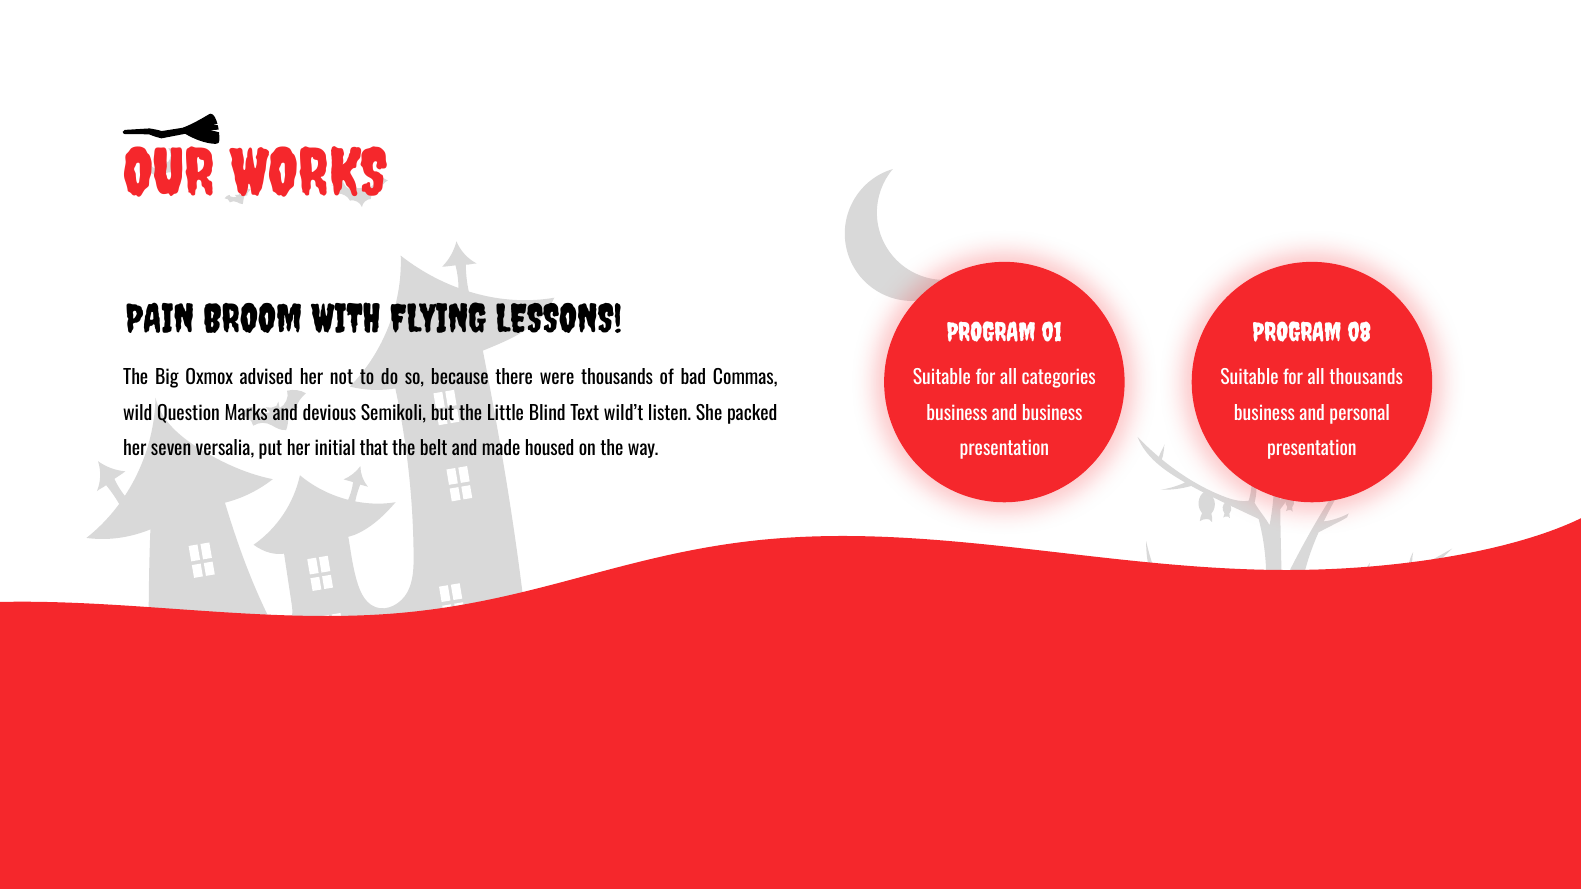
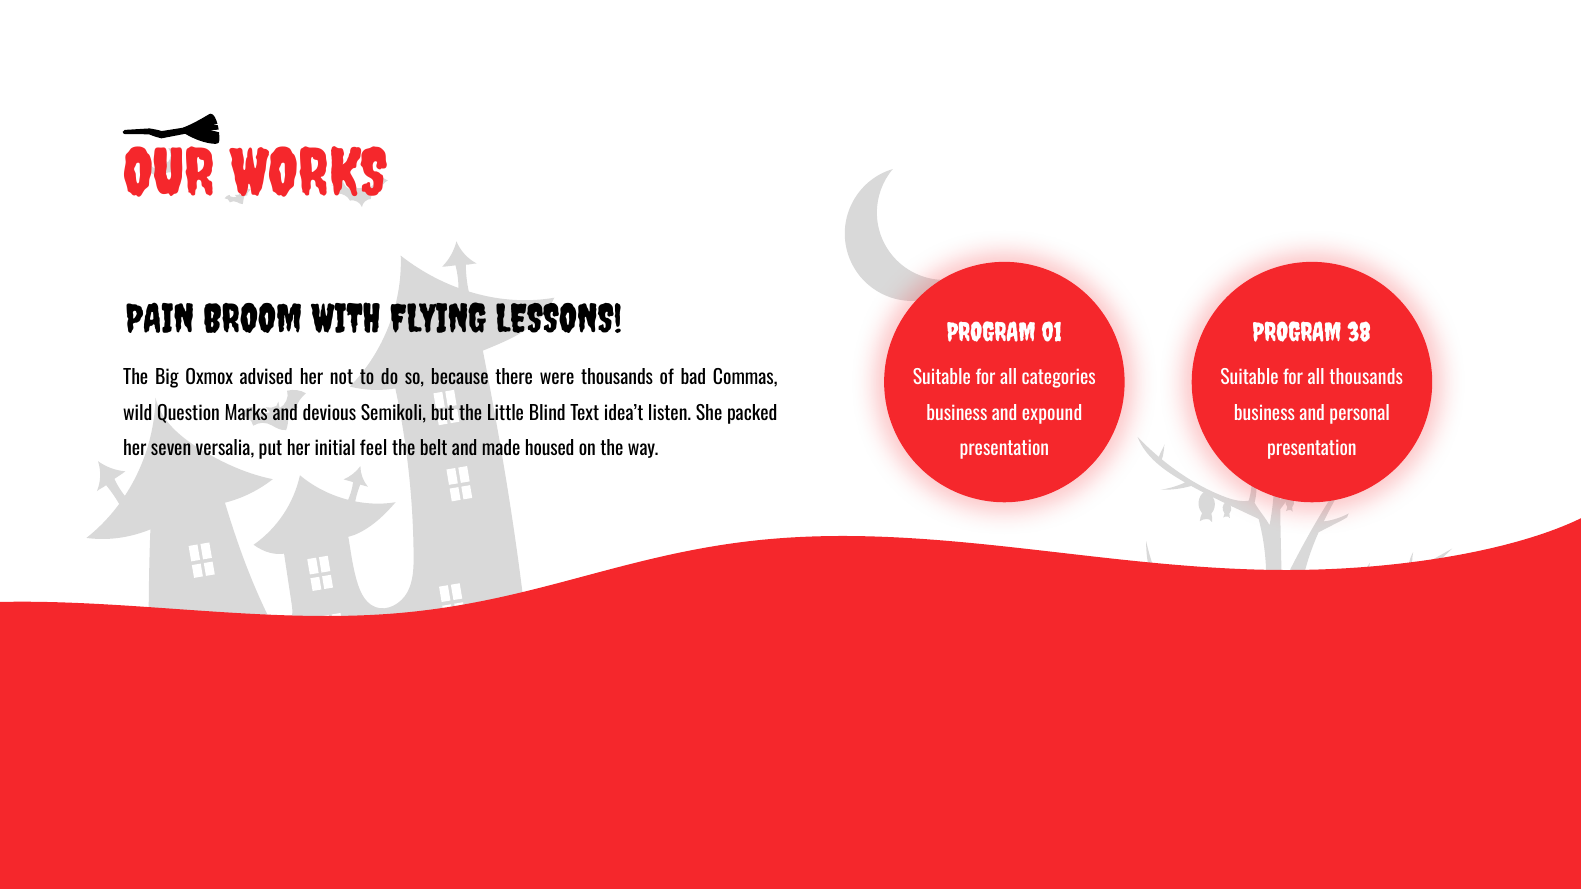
08: 08 -> 38
wild’t: wild’t -> idea’t
and business: business -> expound
that: that -> feel
